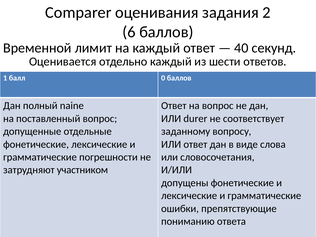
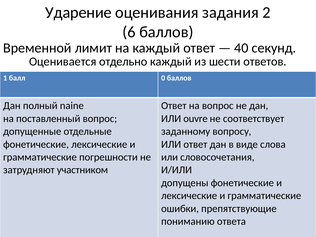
Comparer: Comparer -> Ударение
durer: durer -> ouvre
